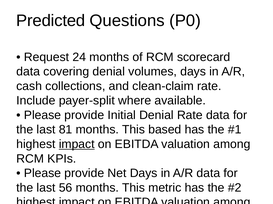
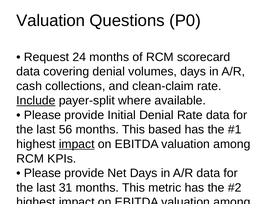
Predicted at (51, 21): Predicted -> Valuation
Include underline: none -> present
81: 81 -> 56
56: 56 -> 31
